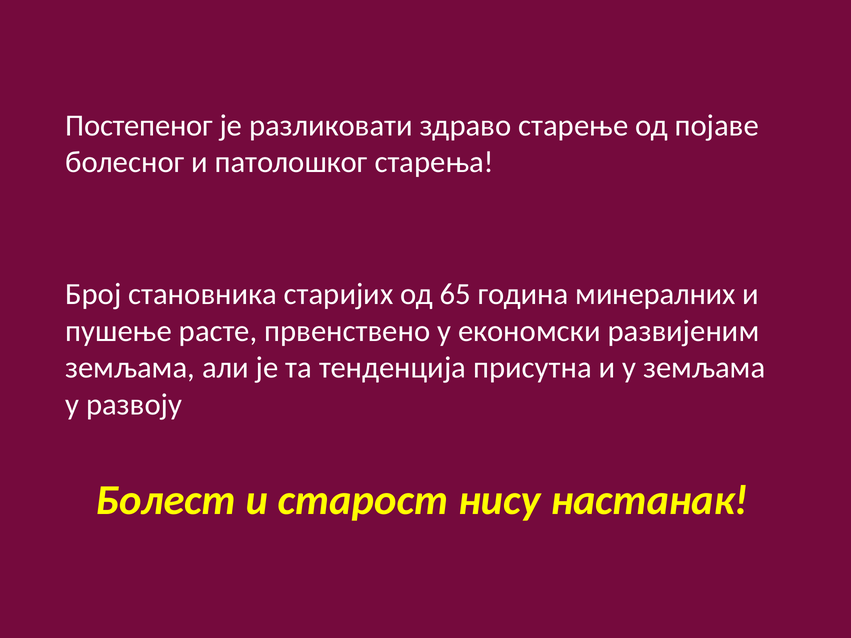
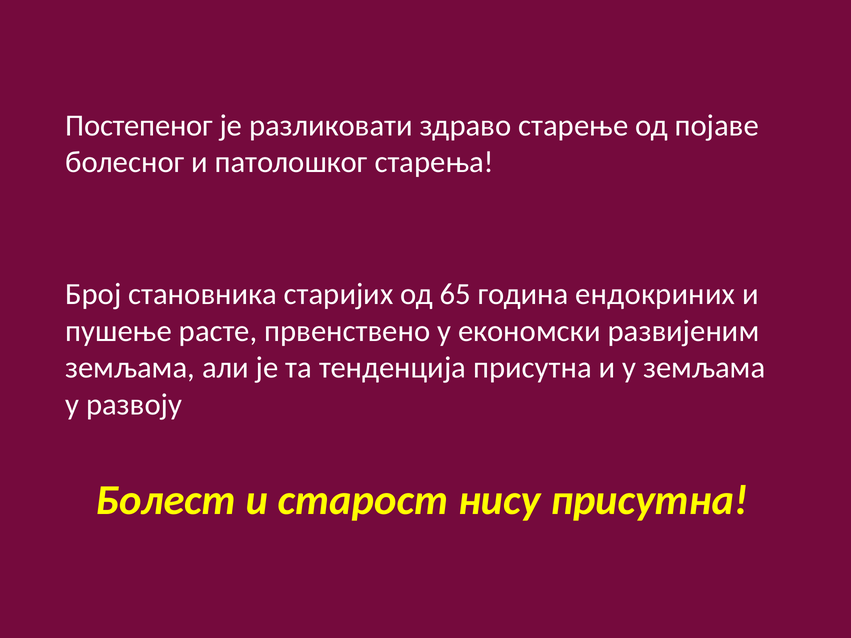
минералних: минералних -> ендокриних
нису настанак: настанак -> присутна
